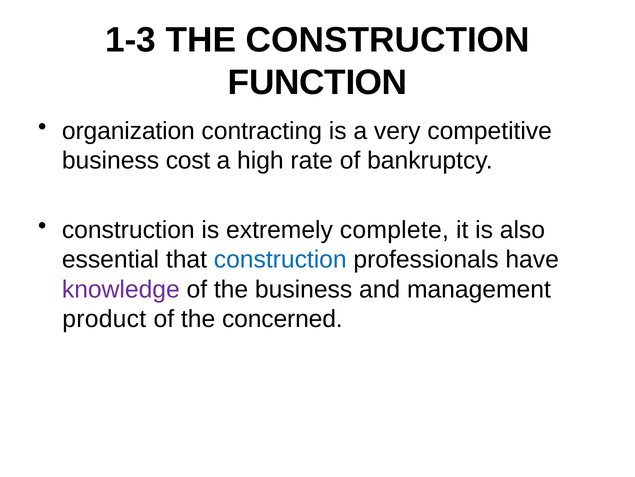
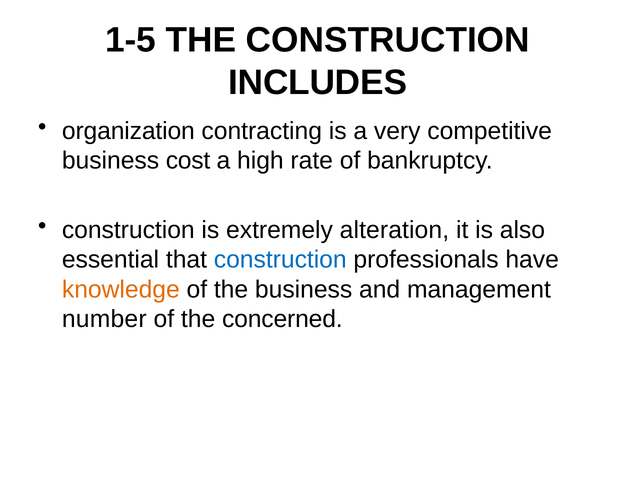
1-3: 1-3 -> 1-5
FUNCTION: FUNCTION -> INCLUDES
complete: complete -> alteration
knowledge colour: purple -> orange
product: product -> number
